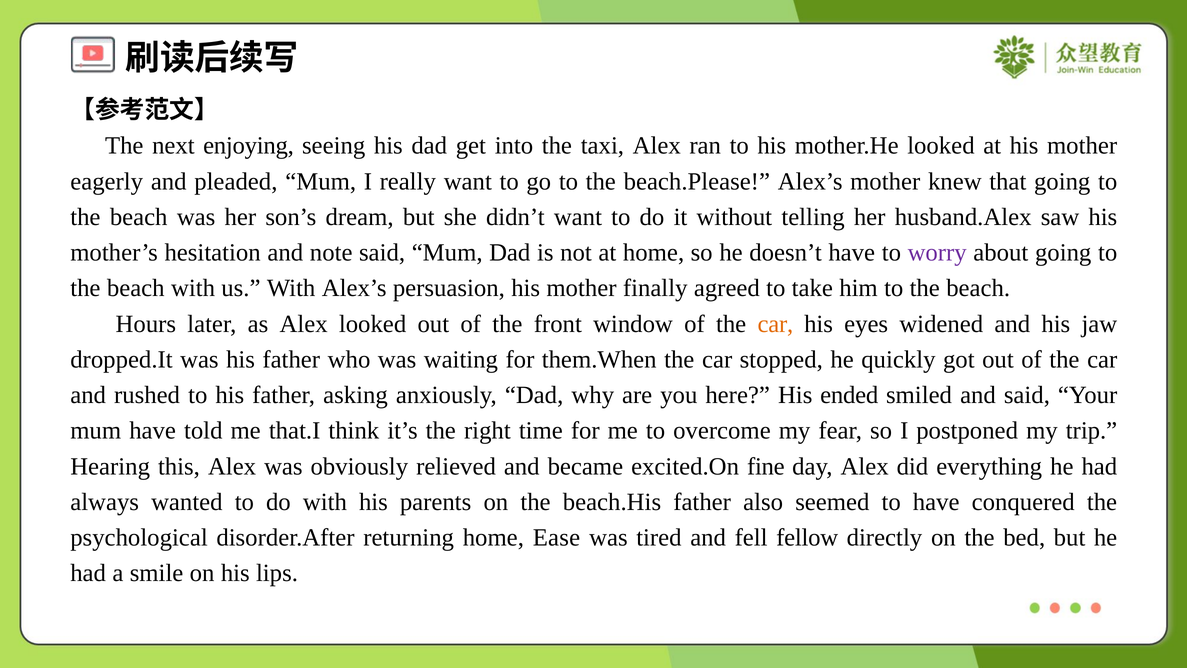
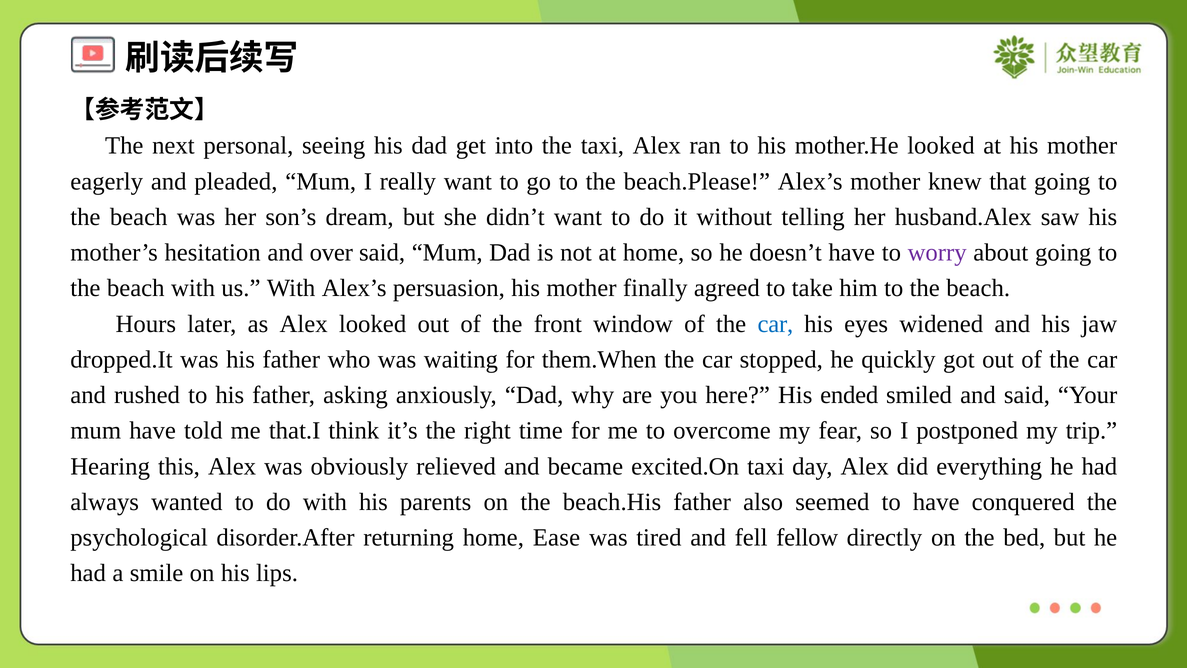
enjoying: enjoying -> personal
note: note -> over
car at (775, 324) colour: orange -> blue
excited.On fine: fine -> taxi
